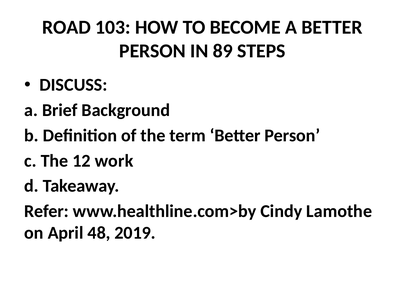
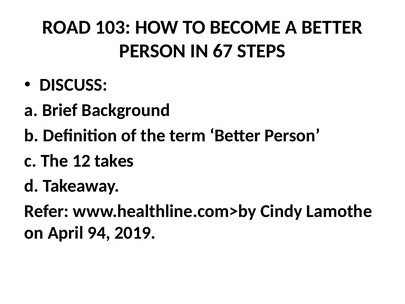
89: 89 -> 67
work: work -> takes
48: 48 -> 94
